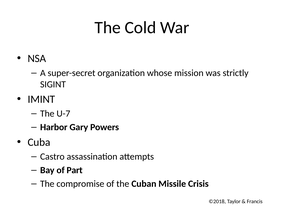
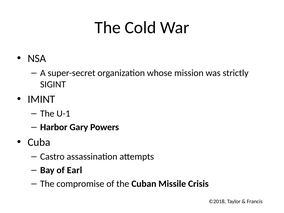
U-7: U-7 -> U-1
Part: Part -> Earl
